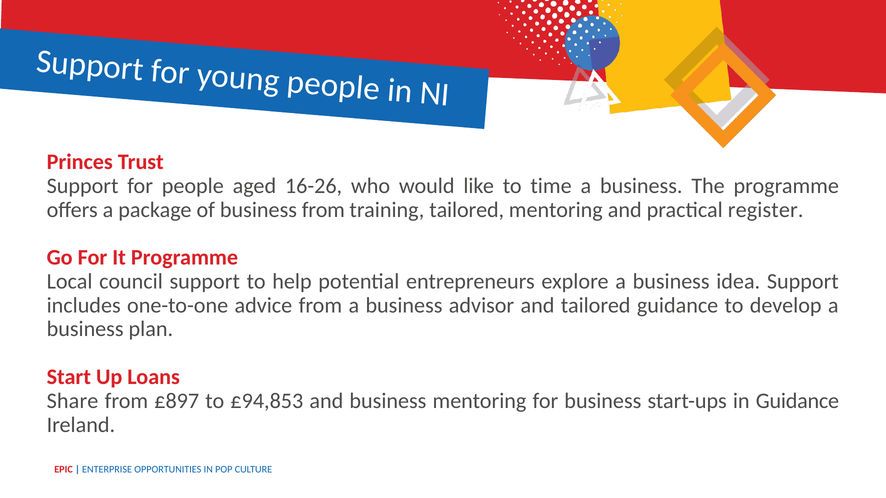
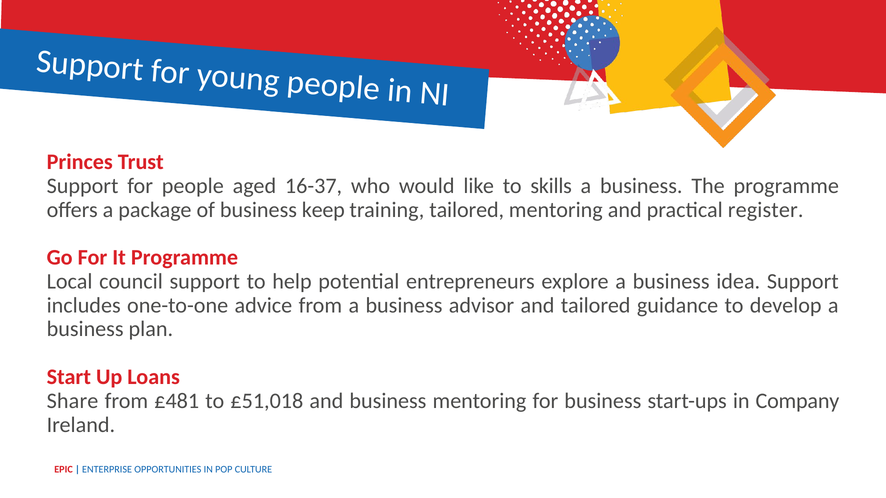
16-26: 16-26 -> 16-37
time: time -> skills
business from: from -> keep
£897: £897 -> £481
£94,853: £94,853 -> £51,018
in Guidance: Guidance -> Company
